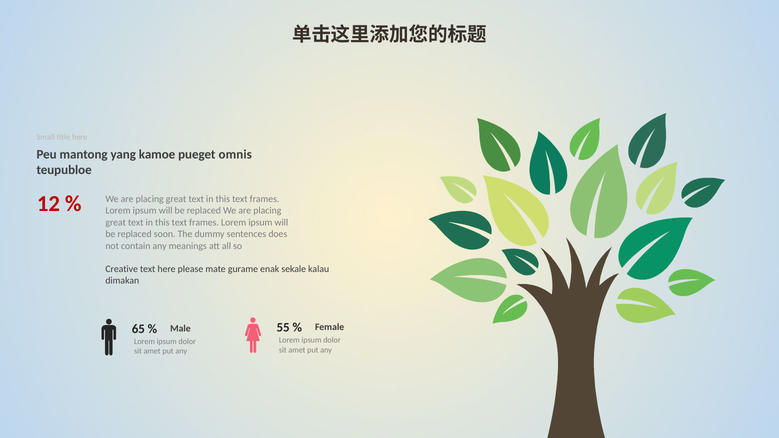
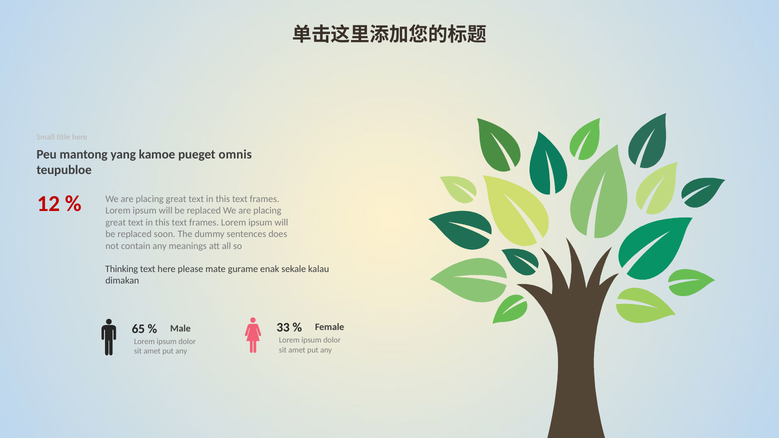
Creative: Creative -> Thinking
55: 55 -> 33
